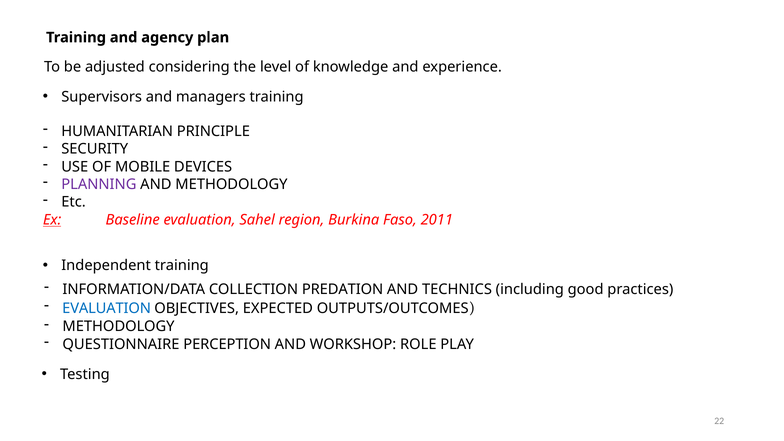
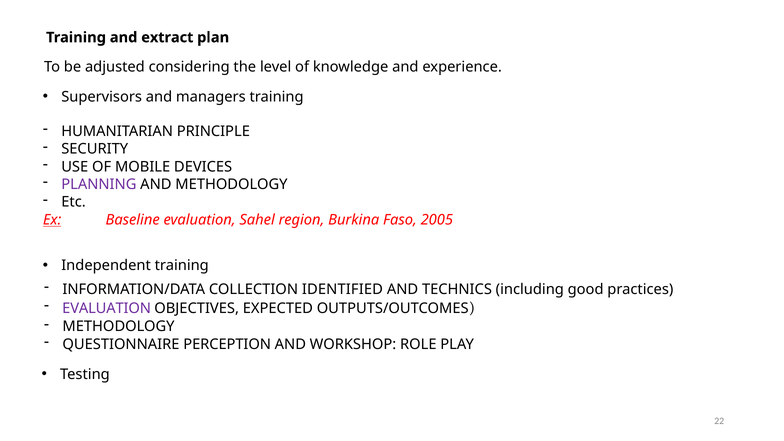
agency: agency -> extract
2011: 2011 -> 2005
PREDATION: PREDATION -> IDENTIFIED
EVALUATION at (107, 309) colour: blue -> purple
